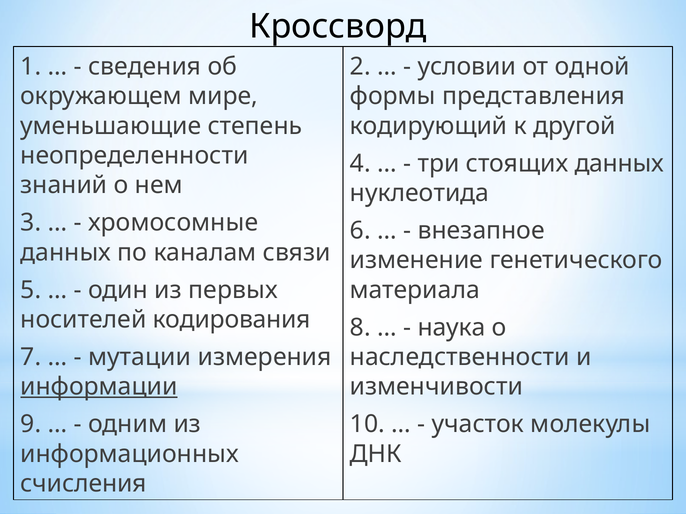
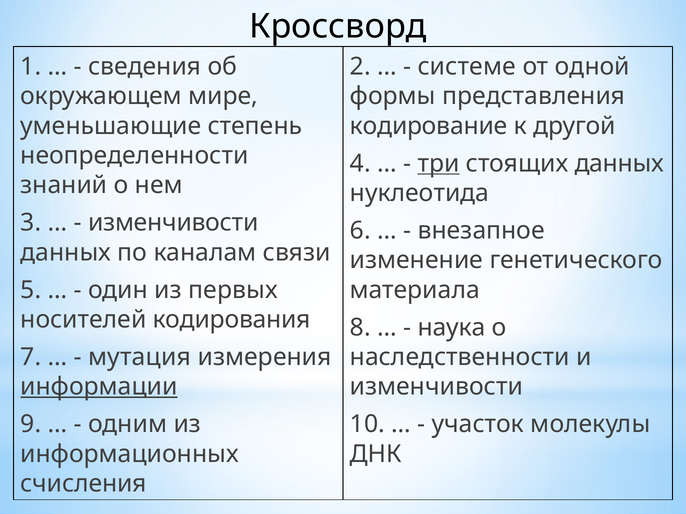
условии: условии -> системе
кодирующий: кодирующий -> кодирование
три underline: none -> present
хромосомные at (173, 223): хромосомные -> изменчивости
мутации: мутации -> мутация
